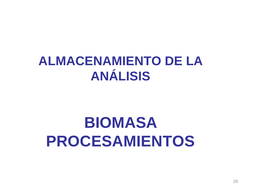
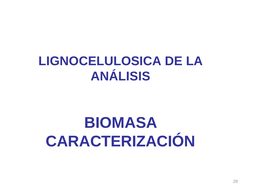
ALMACENAMIENTO: ALMACENAMIENTO -> LIGNOCELULOSICA
PROCESAMIENTOS: PROCESAMIENTOS -> CARACTERIZACIÓN
